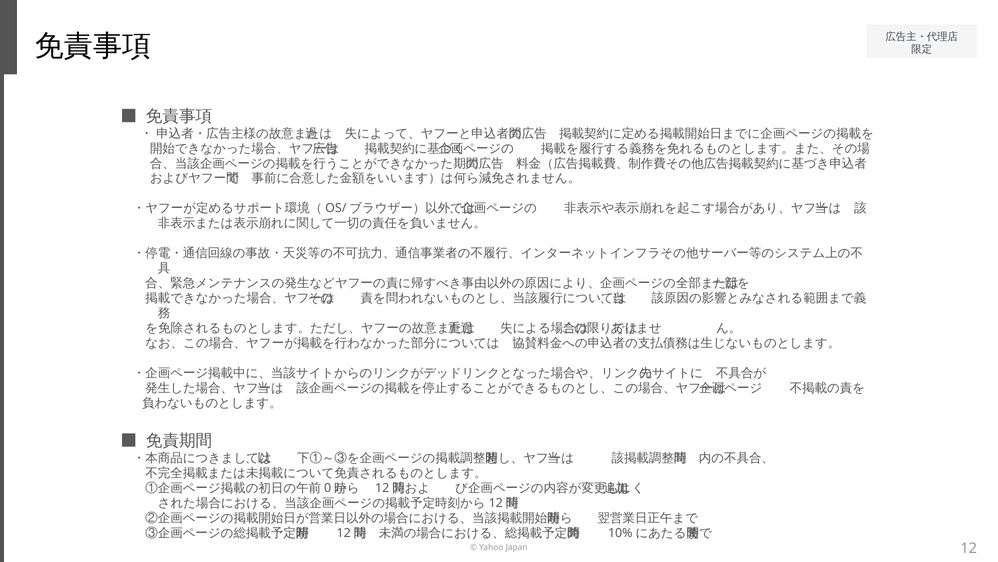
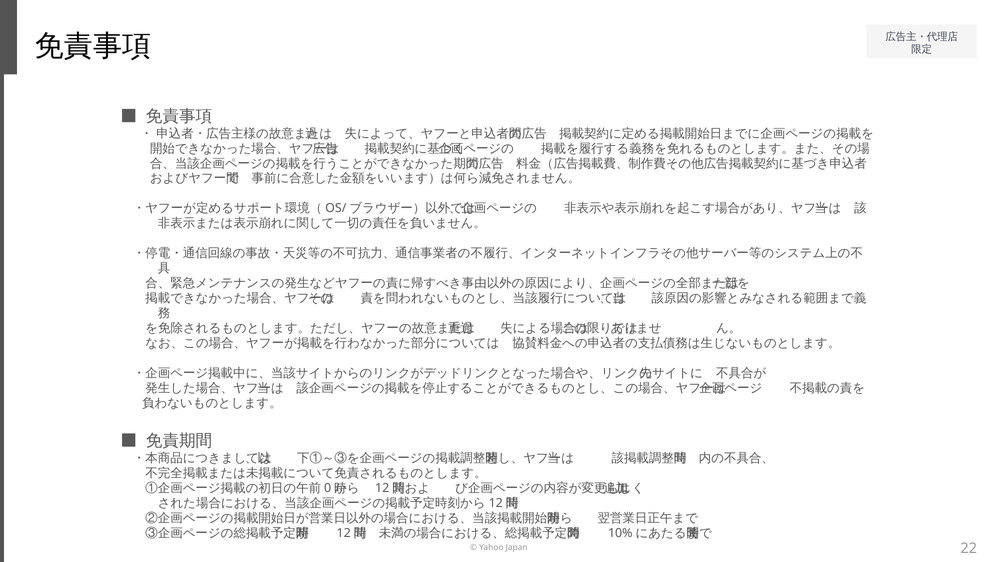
12: 12 -> 22
